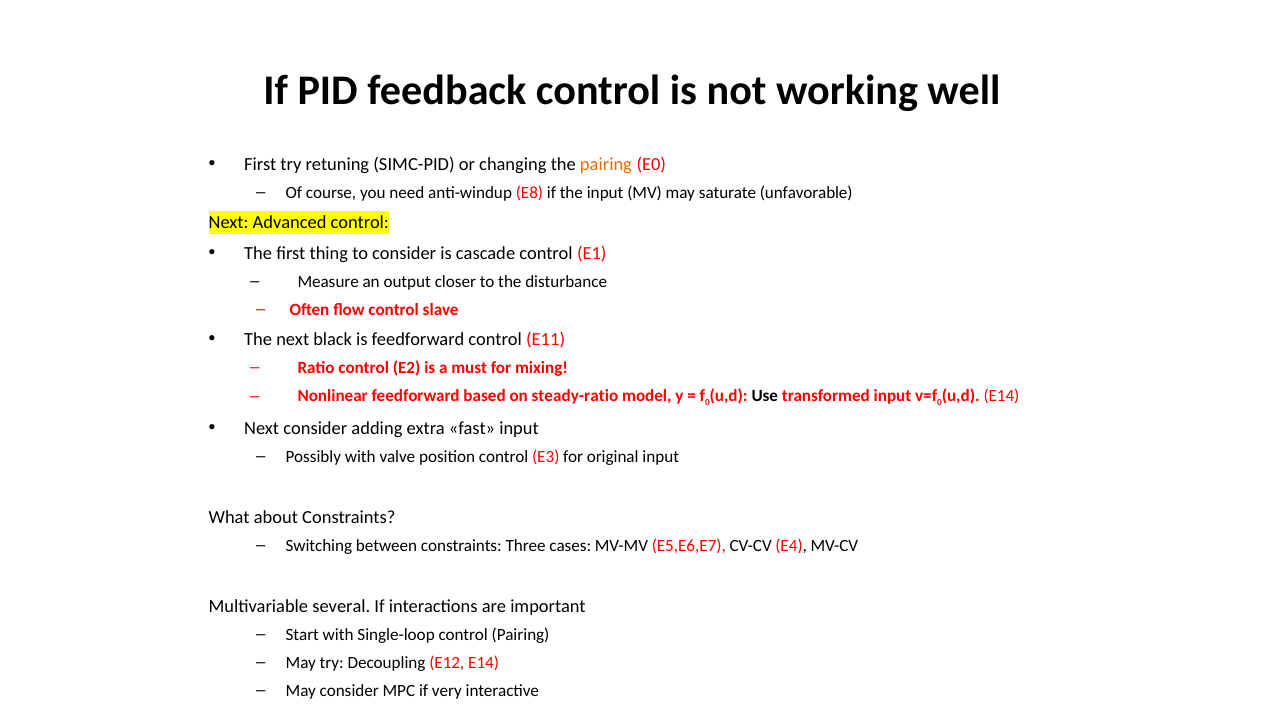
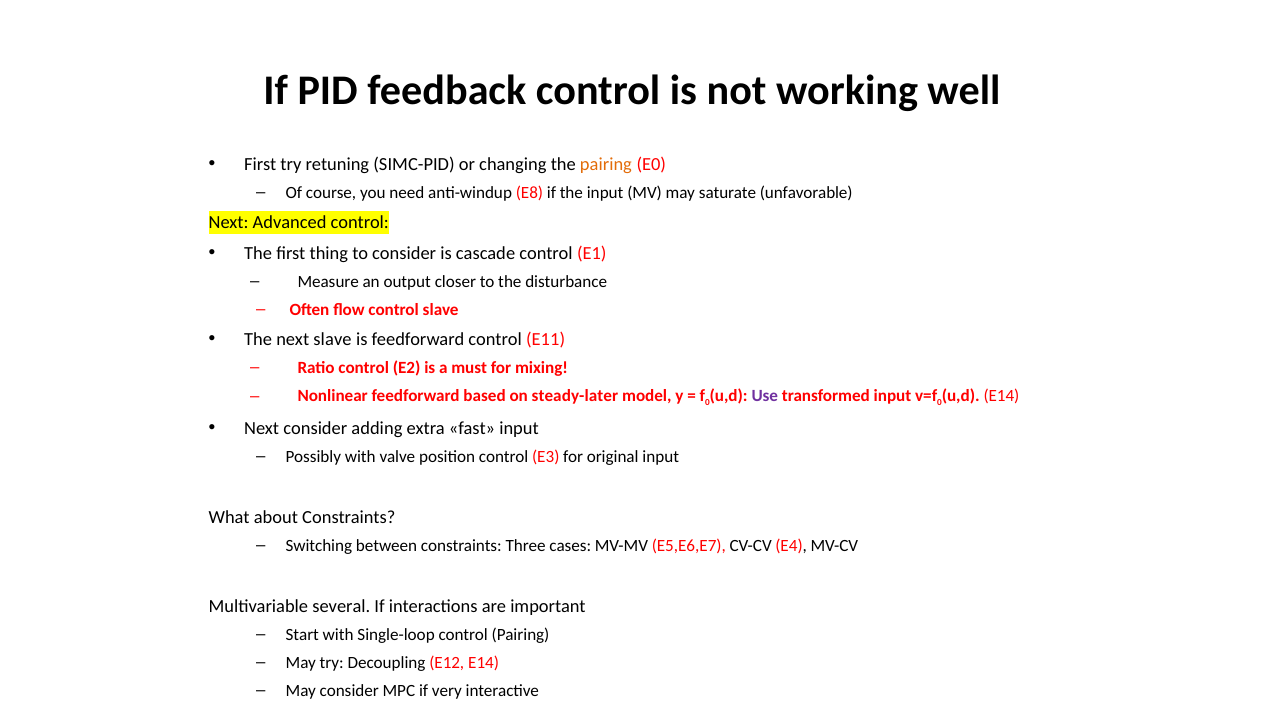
next black: black -> slave
steady-ratio: steady-ratio -> steady-later
Use colour: black -> purple
